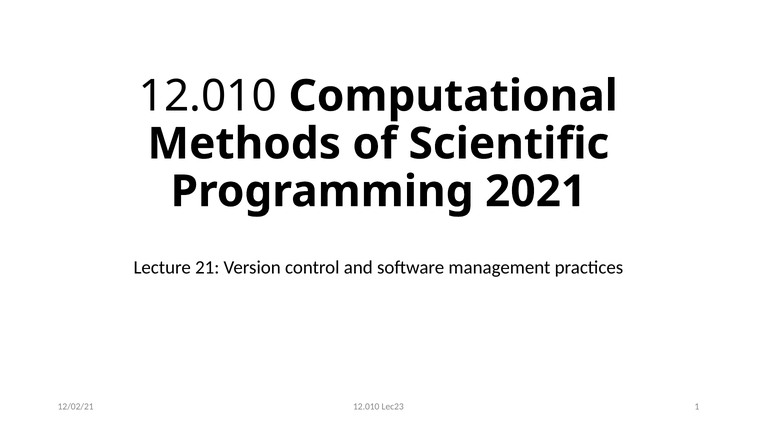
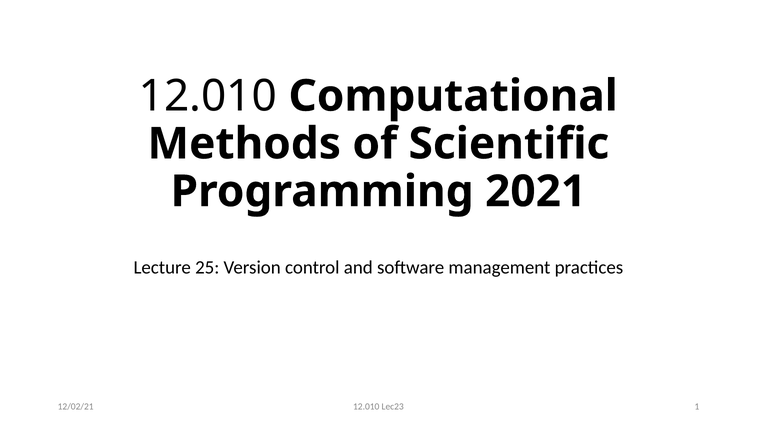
21: 21 -> 25
